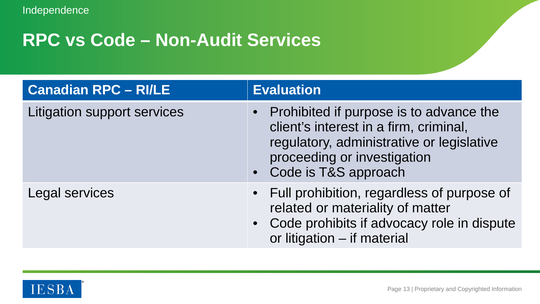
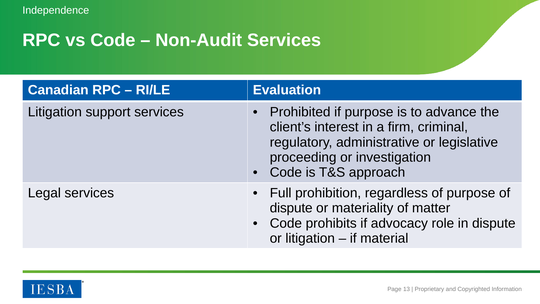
related at (291, 208): related -> dispute
